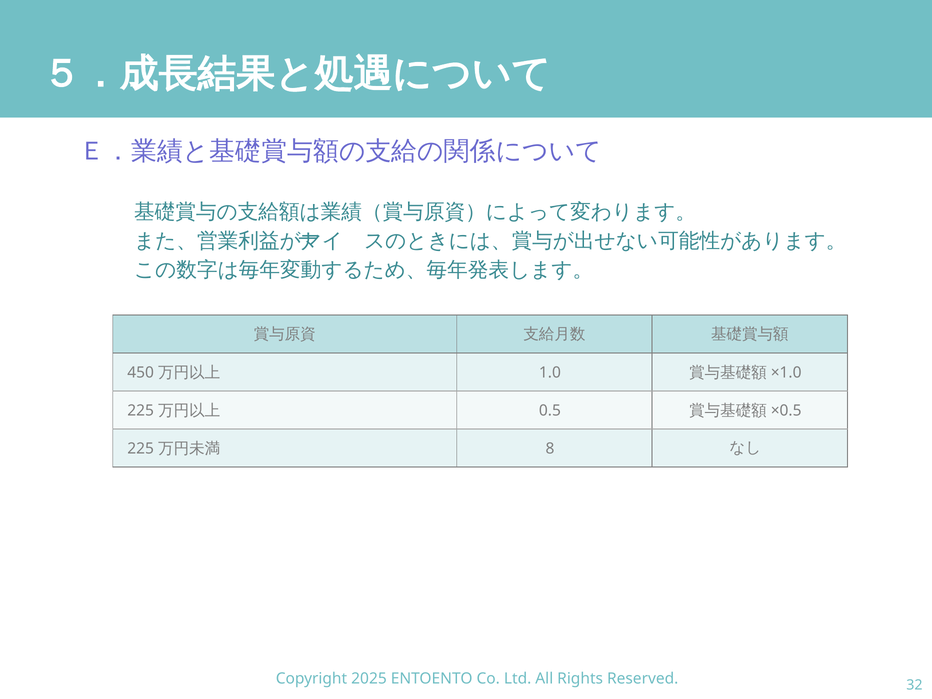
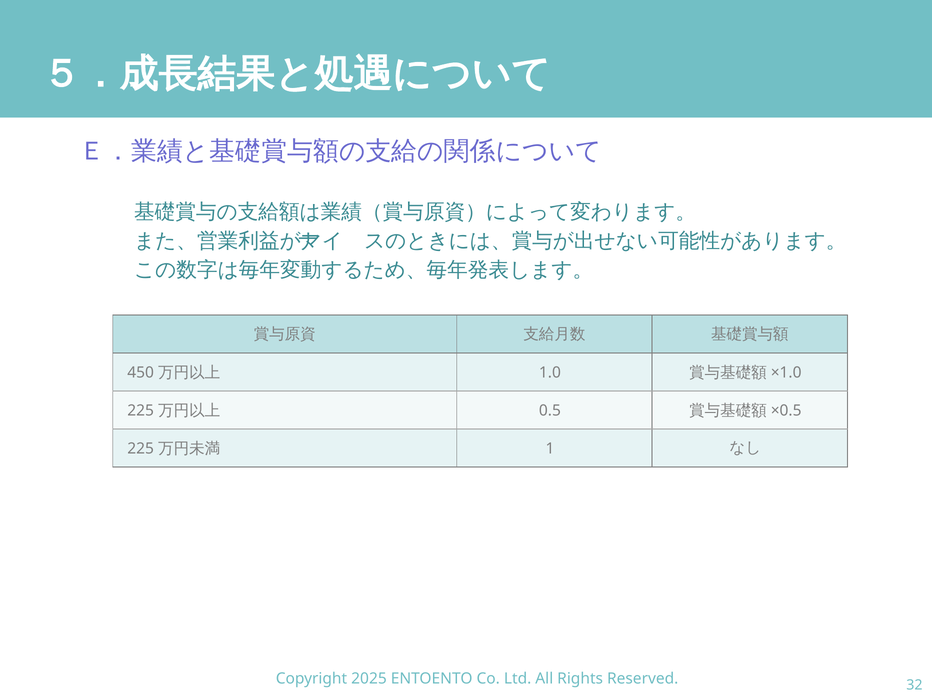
8: 8 -> 1
